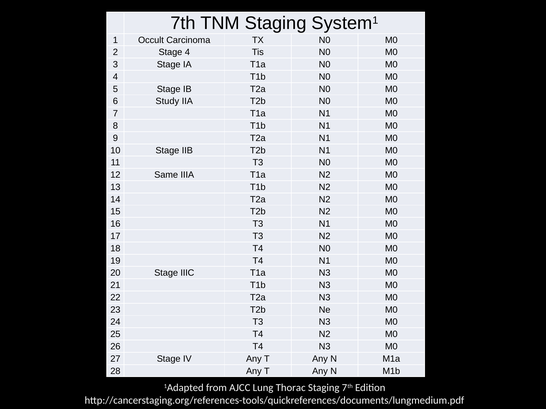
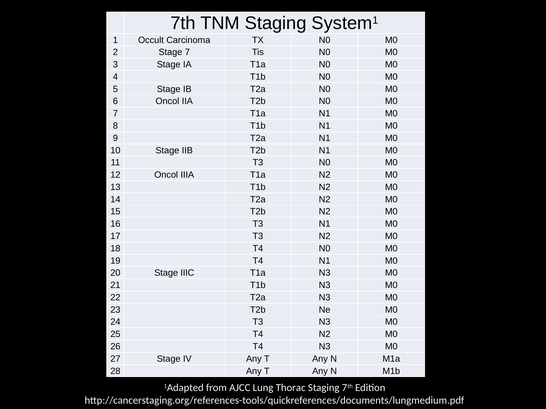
Stage 4: 4 -> 7
6 Study: Study -> Oncol
12 Same: Same -> Oncol
